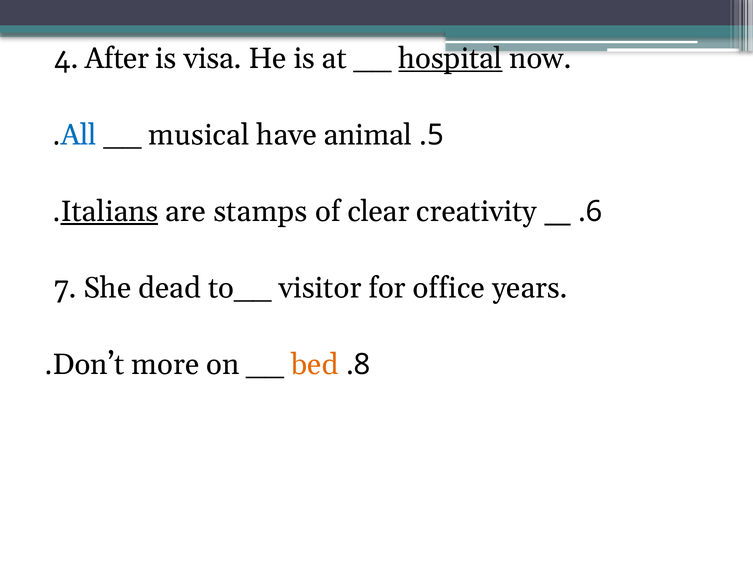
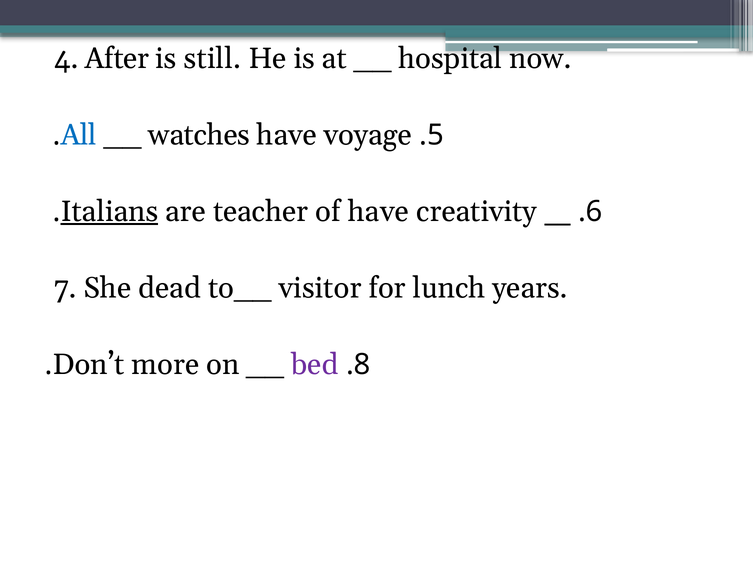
visa: visa -> still
hospital underline: present -> none
musical: musical -> watches
animal: animal -> voyage
stamps: stamps -> teacher
of clear: clear -> have
office: office -> lunch
bed colour: orange -> purple
